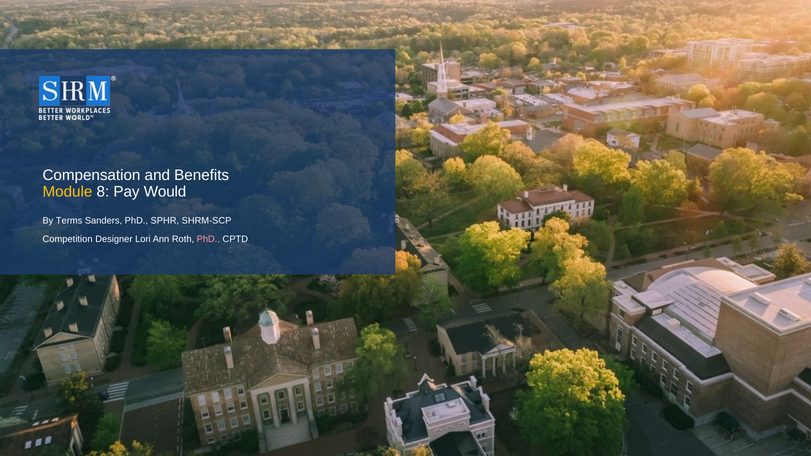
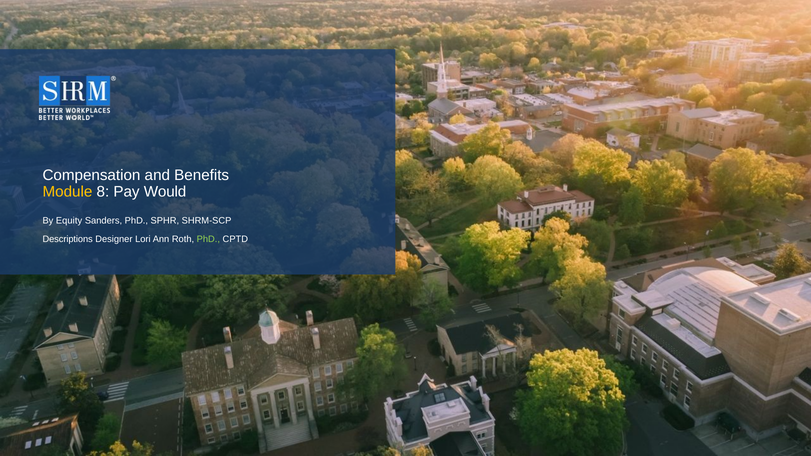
Terms: Terms -> Equity
Competition: Competition -> Descriptions
PhD at (208, 239) colour: pink -> light green
